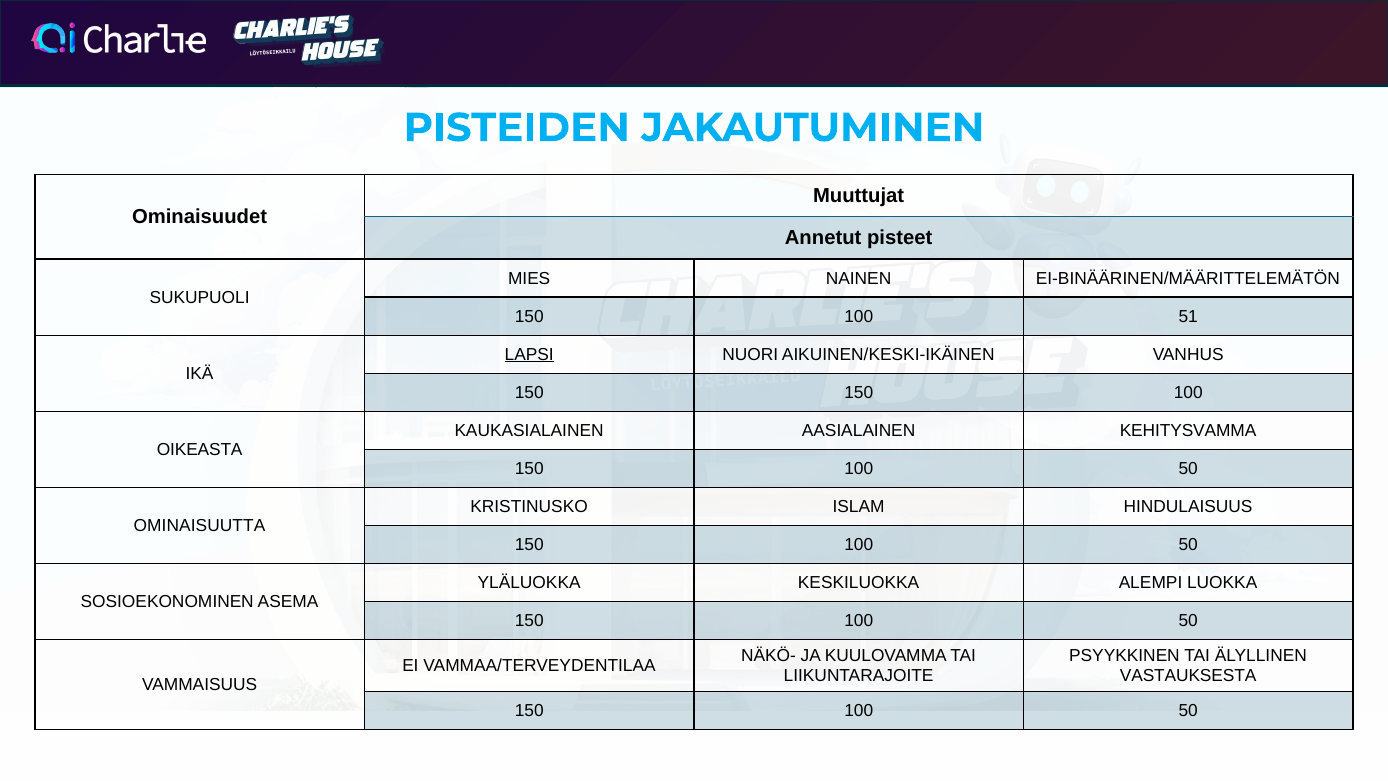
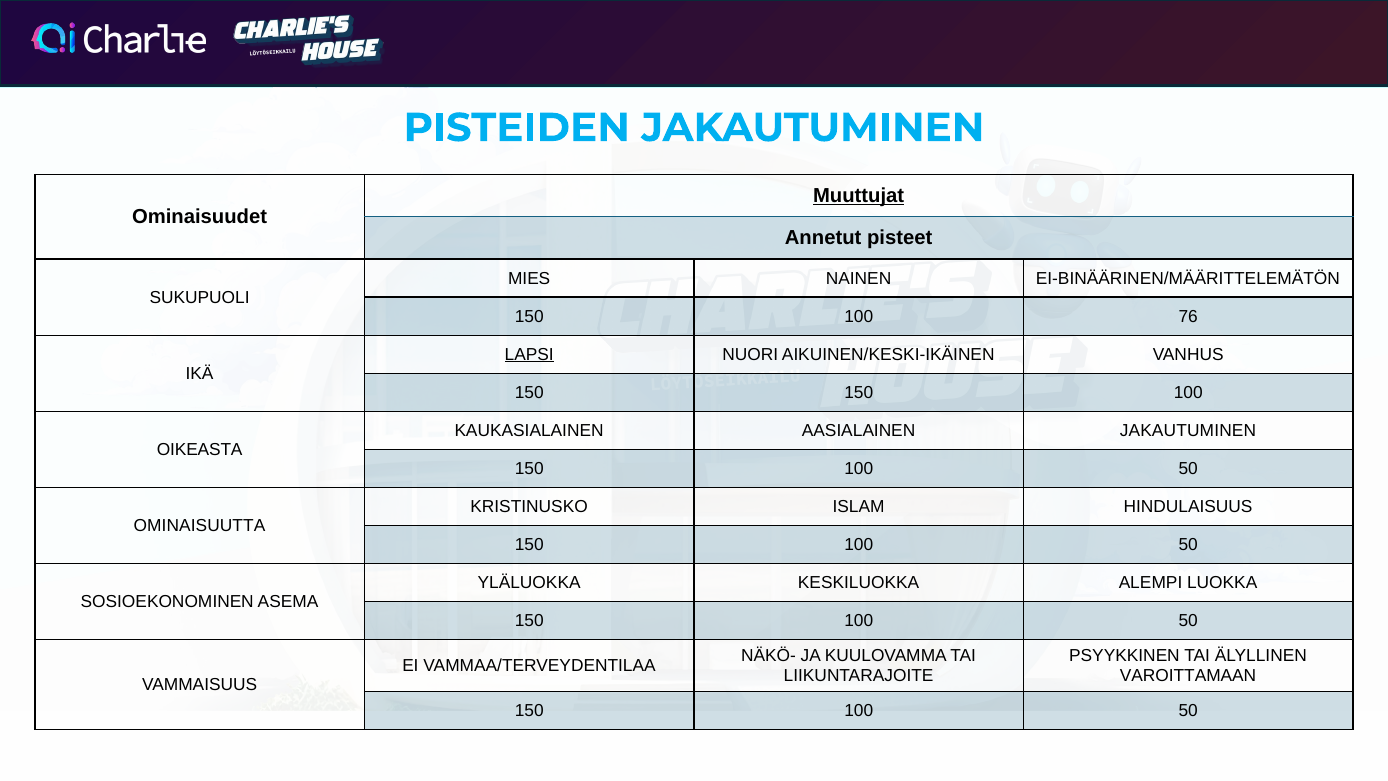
Muuttujat underline: none -> present
51: 51 -> 76
AASIALAINEN KEHITYSVAMMA: KEHITYSVAMMA -> JAKAUTUMINEN
VASTAUKSESTA: VASTAUKSESTA -> VAROITTAMAAN
